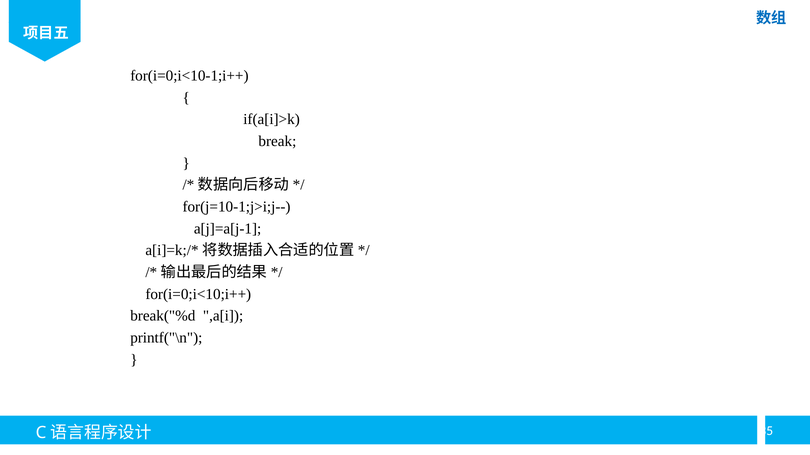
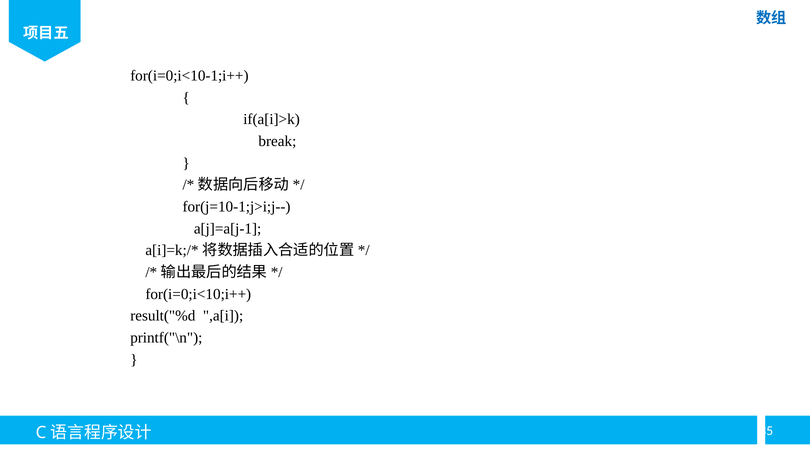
break("%d: break("%d -> result("%d
